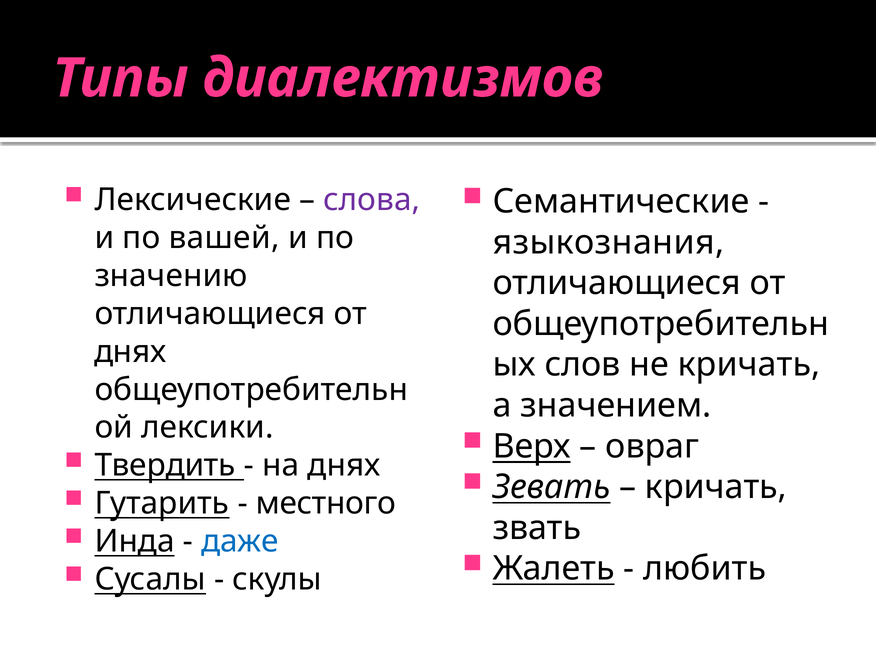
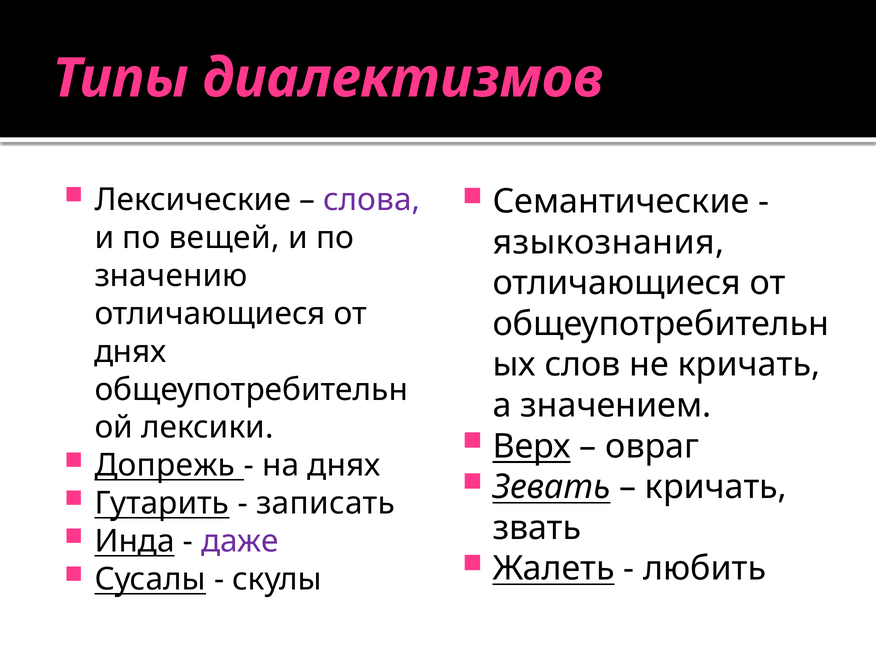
вашей: вашей -> вещей
Твердить: Твердить -> Допрежь
местного: местного -> записать
даже colour: blue -> purple
